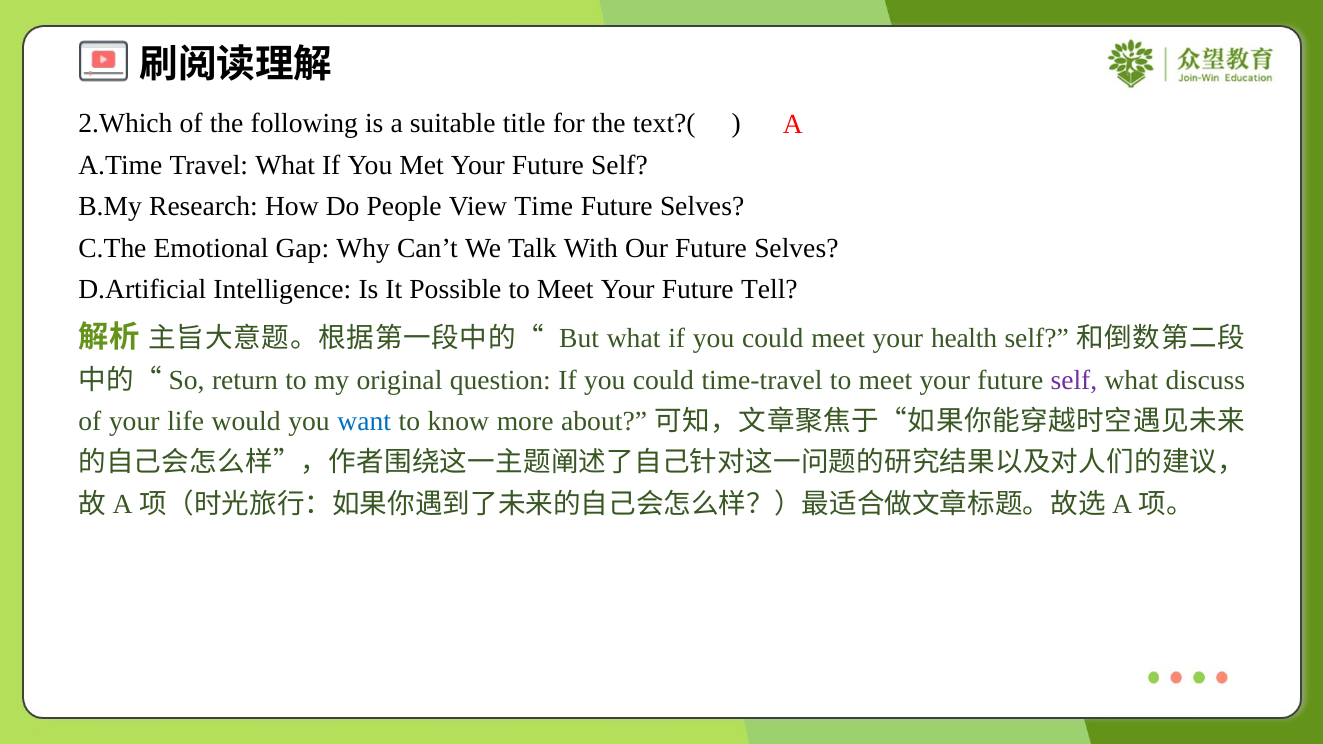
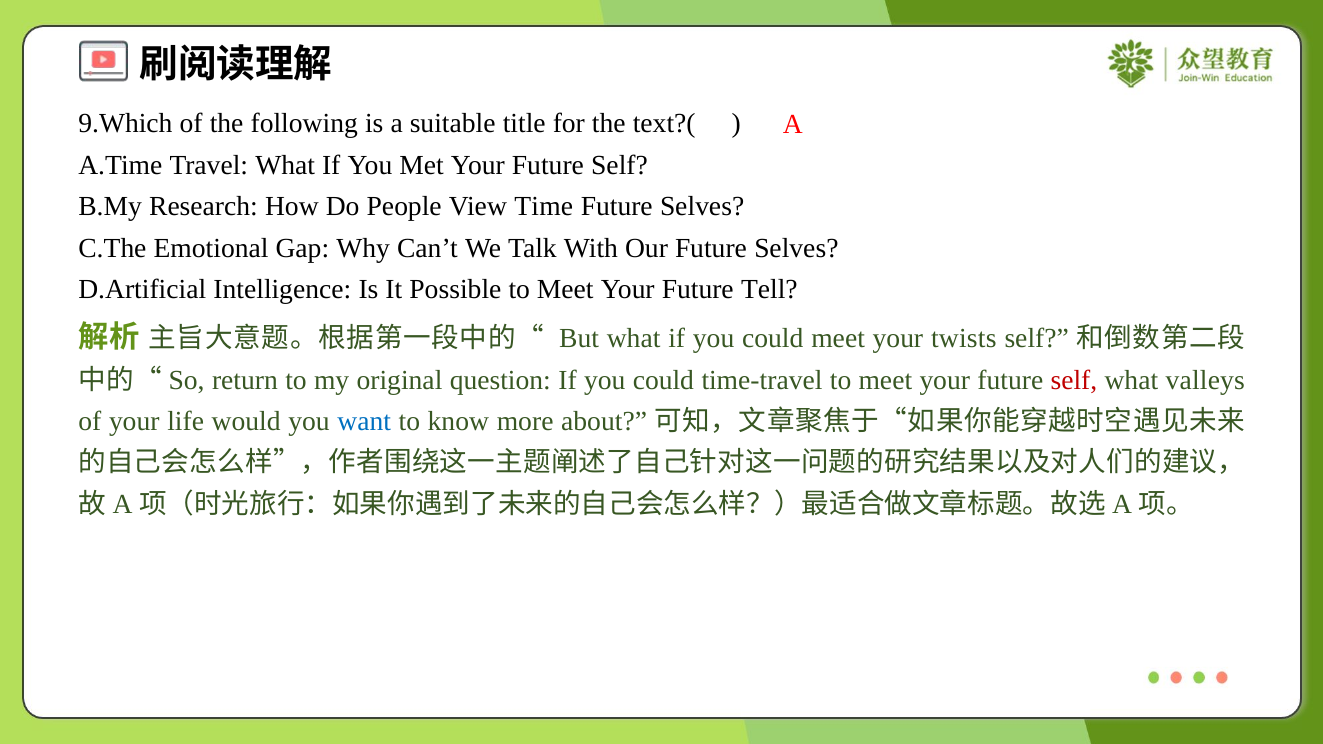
2.Which: 2.Which -> 9.Which
health: health -> twists
self at (1074, 380) colour: purple -> red
discuss: discuss -> valleys
